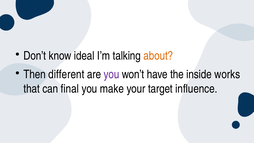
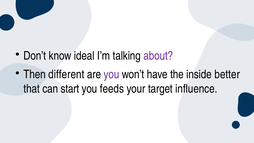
about colour: orange -> purple
works: works -> better
final: final -> start
make: make -> feeds
